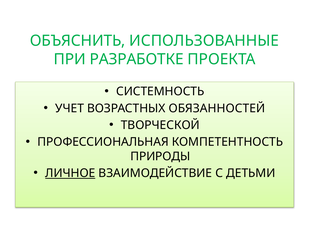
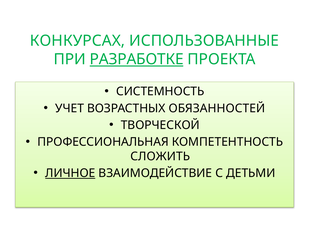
ОБЪЯСНИТЬ: ОБЪЯСНИТЬ -> КОНКУРСАХ
РАЗРАБОТКЕ underline: none -> present
ПРИРОДЫ: ПРИРОДЫ -> СЛОЖИТЬ
